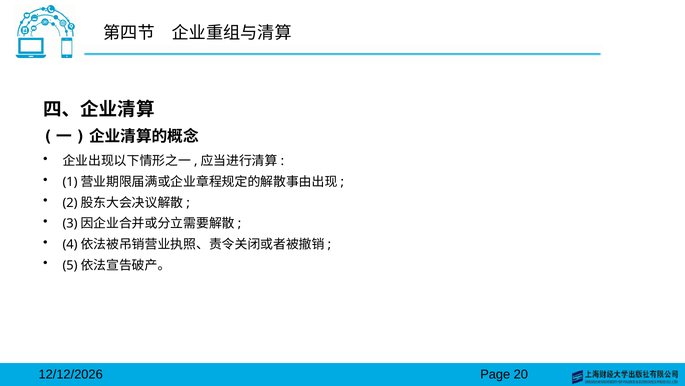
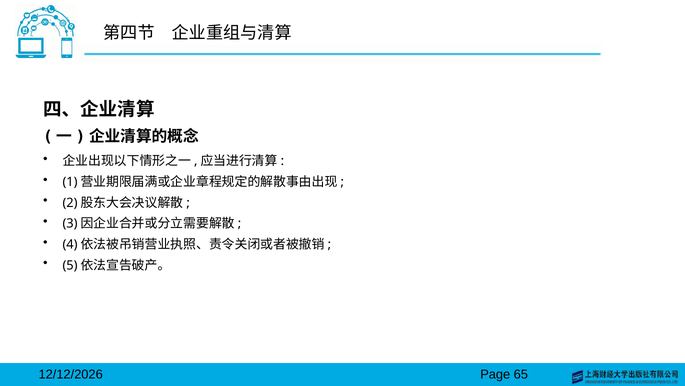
20: 20 -> 65
